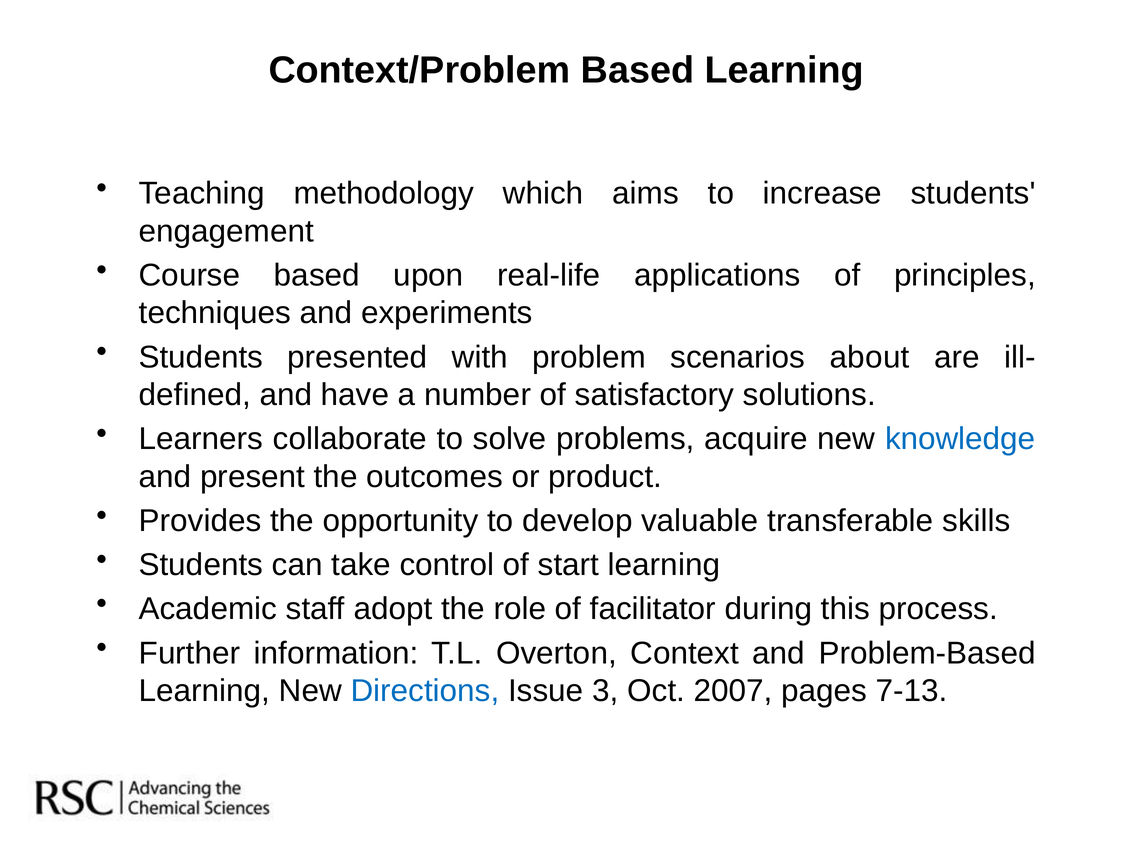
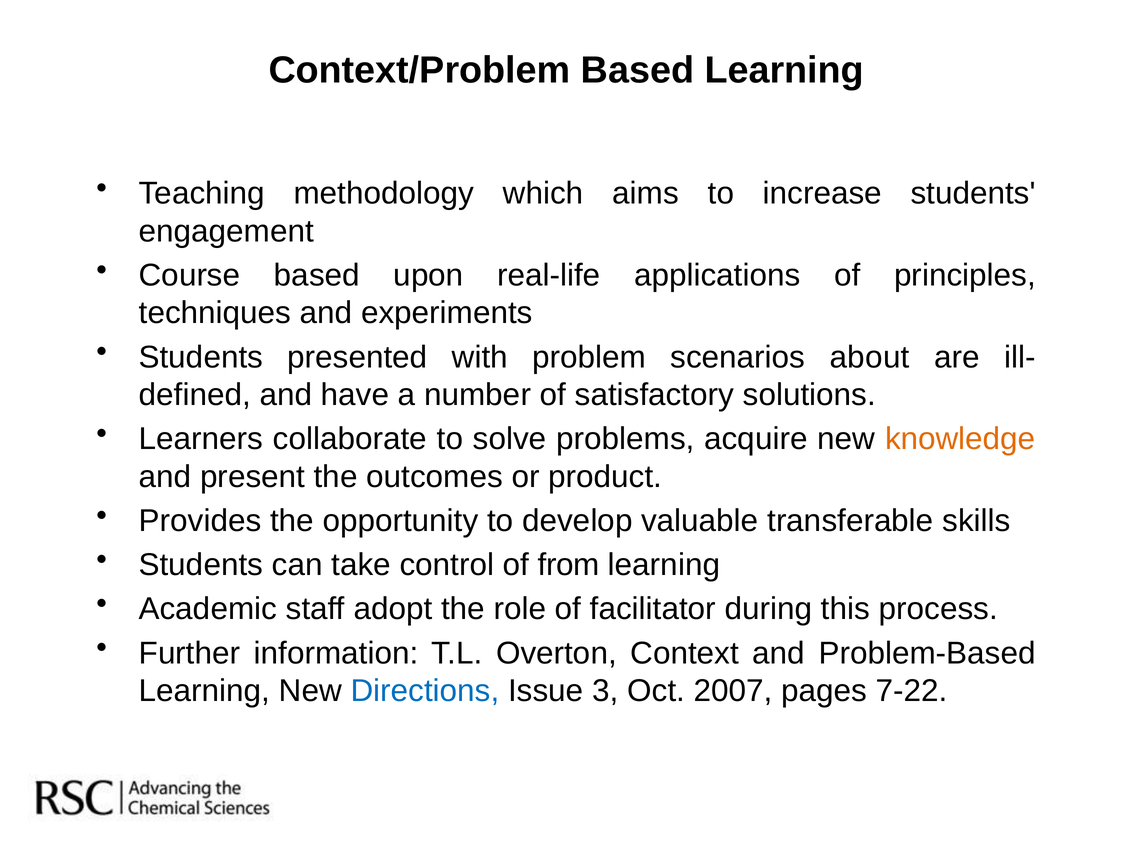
knowledge colour: blue -> orange
start: start -> from
7-13: 7-13 -> 7-22
